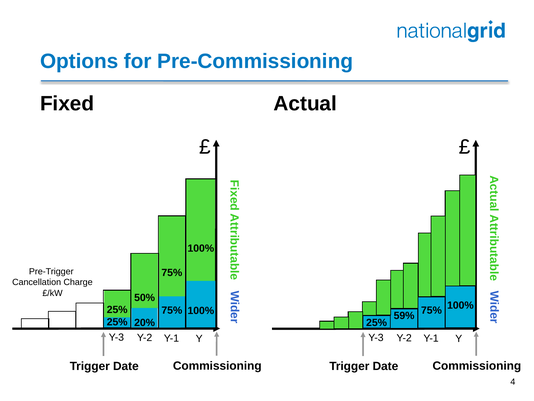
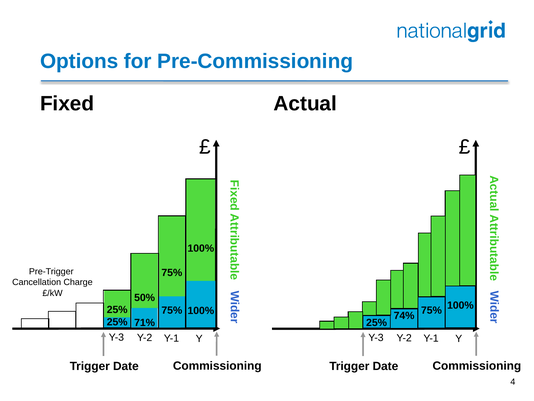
59%: 59% -> 74%
20%: 20% -> 71%
